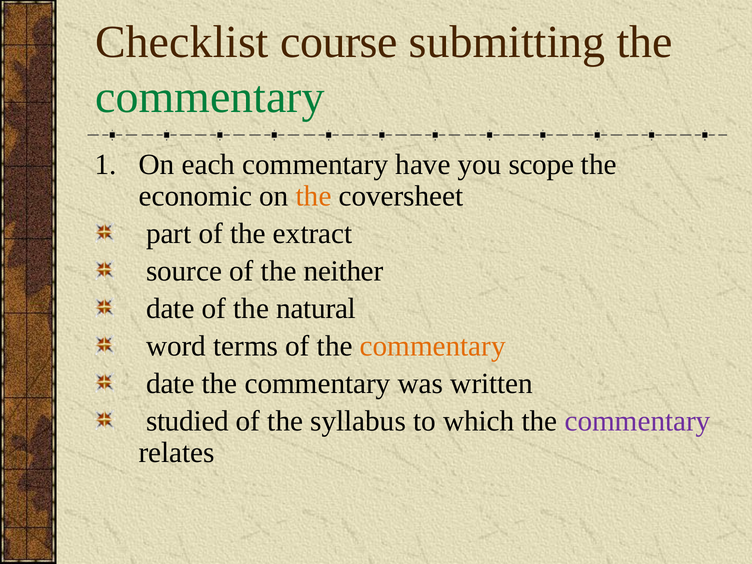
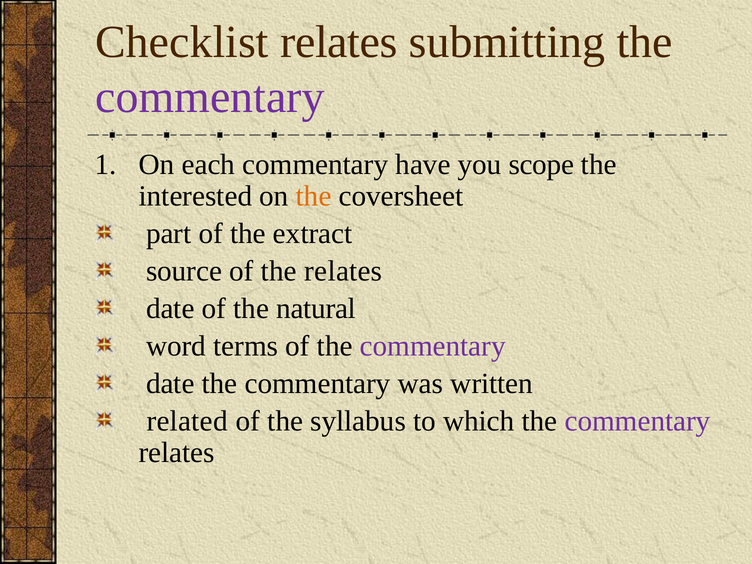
Checklist course: course -> relates
commentary at (210, 97) colour: green -> purple
economic: economic -> interested
the neither: neither -> relates
commentary at (433, 346) colour: orange -> purple
studied: studied -> related
